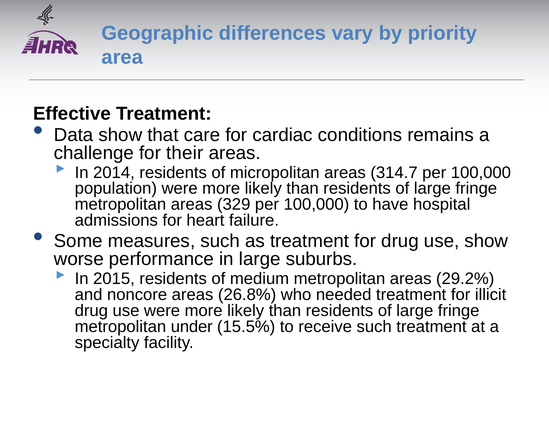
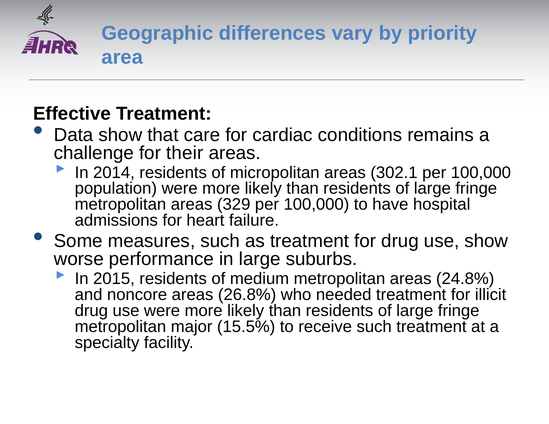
314.7: 314.7 -> 302.1
29.2%: 29.2% -> 24.8%
under: under -> major
